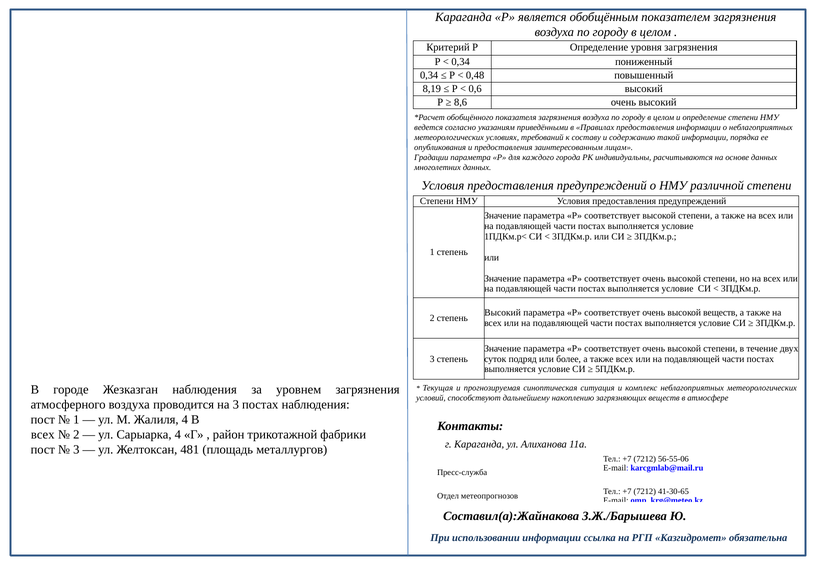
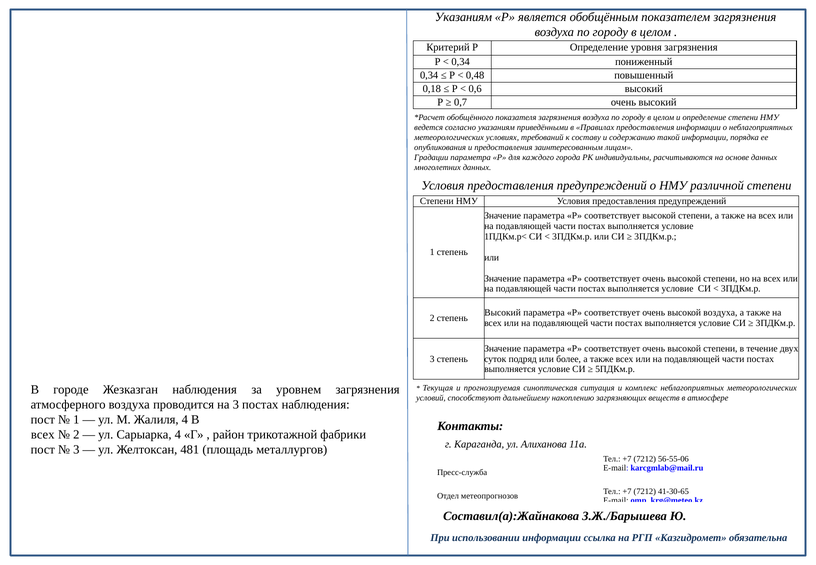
Караганда at (463, 17): Караганда -> Указаниям
8,19: 8,19 -> 0,18
8,6: 8,6 -> 0,7
высокой веществ: веществ -> воздуха
